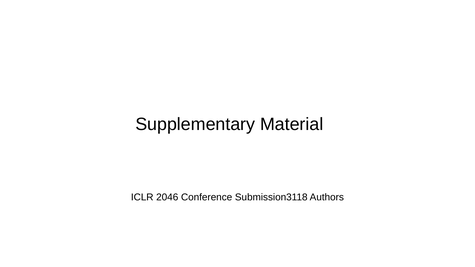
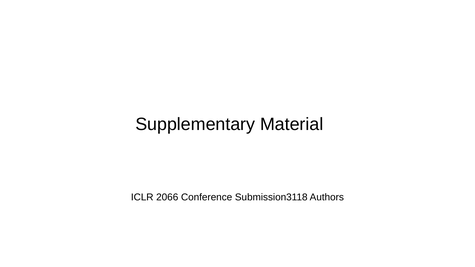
2046: 2046 -> 2066
